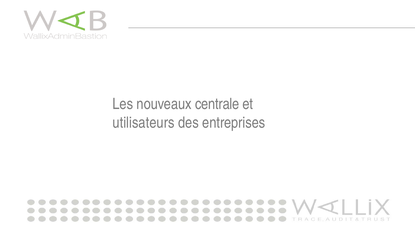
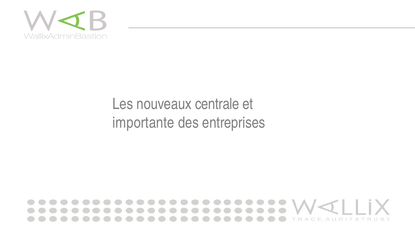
utilisateurs: utilisateurs -> importante
